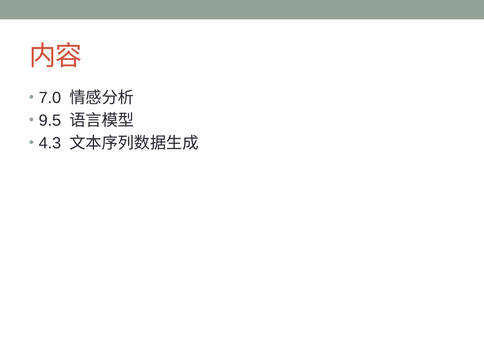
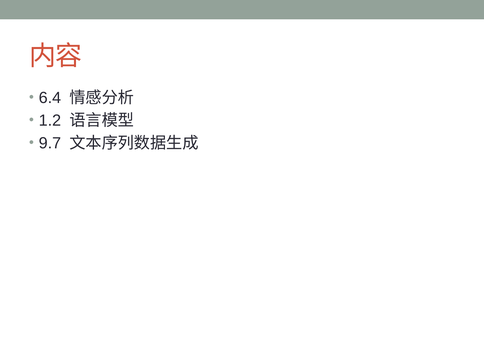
7.0: 7.0 -> 6.4
9.5: 9.5 -> 1.2
4.3: 4.3 -> 9.7
